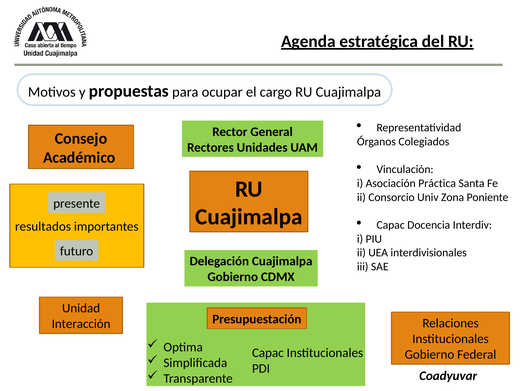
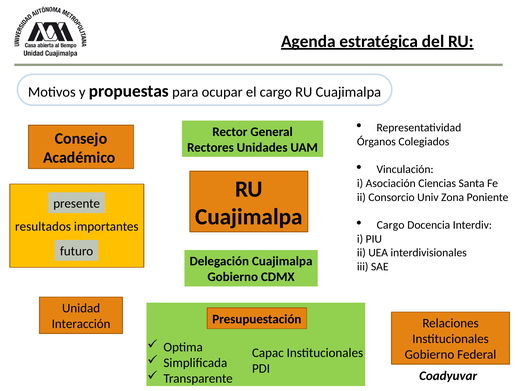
Práctica: Práctica -> Ciencias
Capac at (391, 225): Capac -> Cargo
